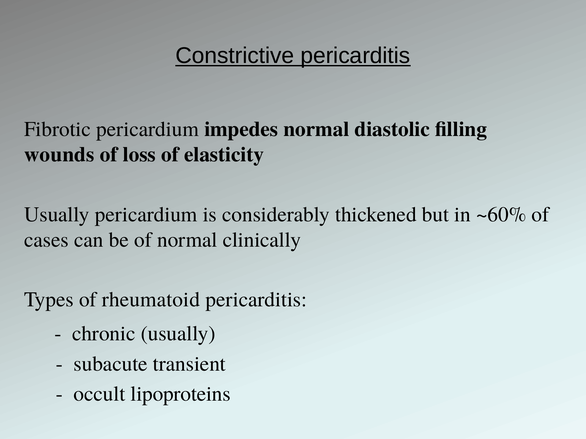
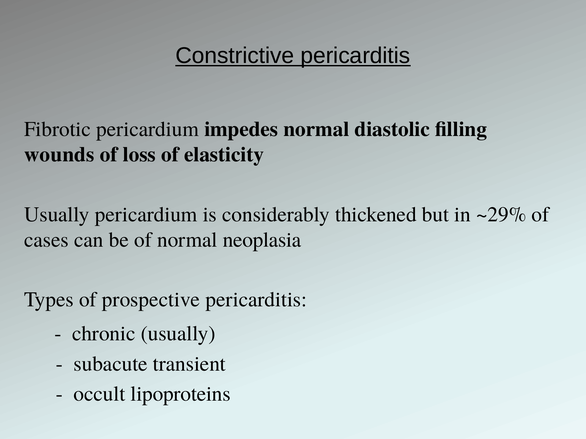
~60%: ~60% -> ~29%
clinically: clinically -> neoplasia
rheumatoid: rheumatoid -> prospective
